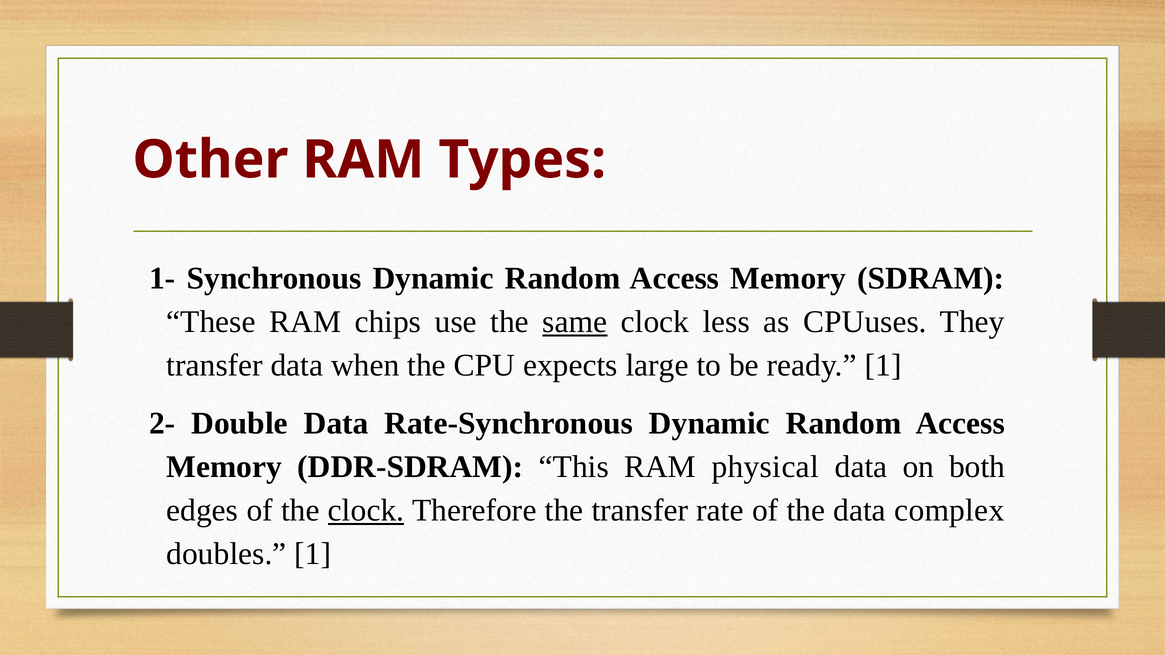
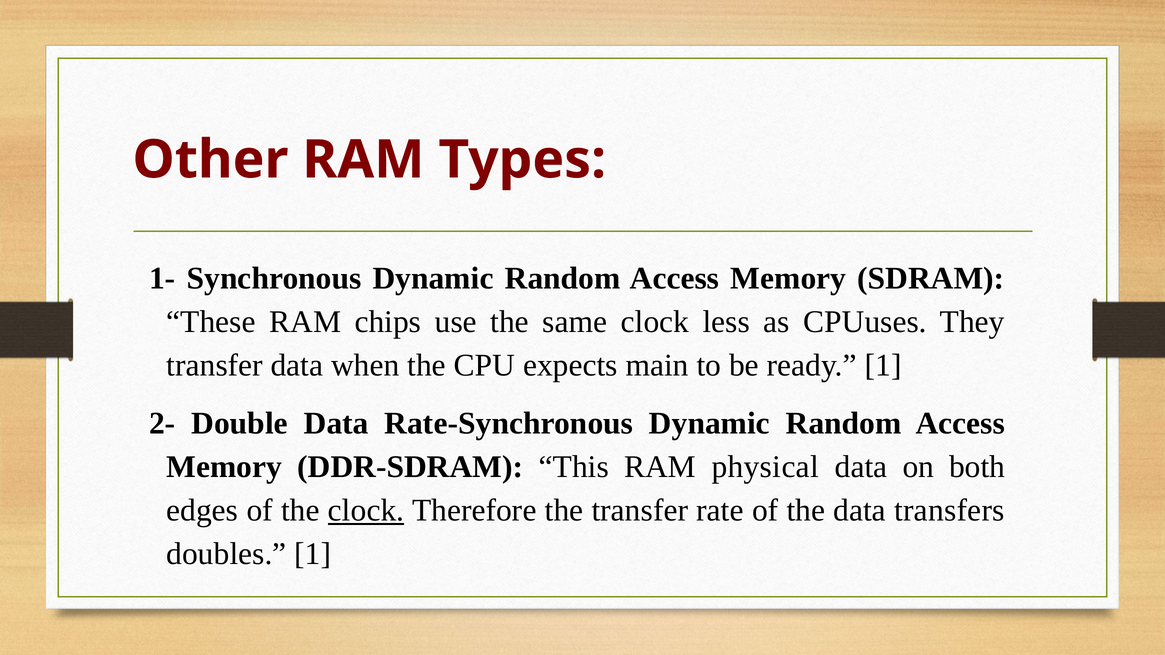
same underline: present -> none
large: large -> main
complex: complex -> transfers
